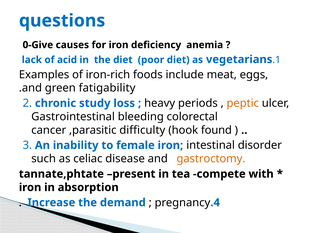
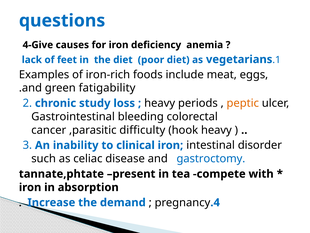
0-Give: 0-Give -> 4-Give
acid: acid -> feet
hook found: found -> heavy
female: female -> clinical
gastroctomy colour: orange -> blue
